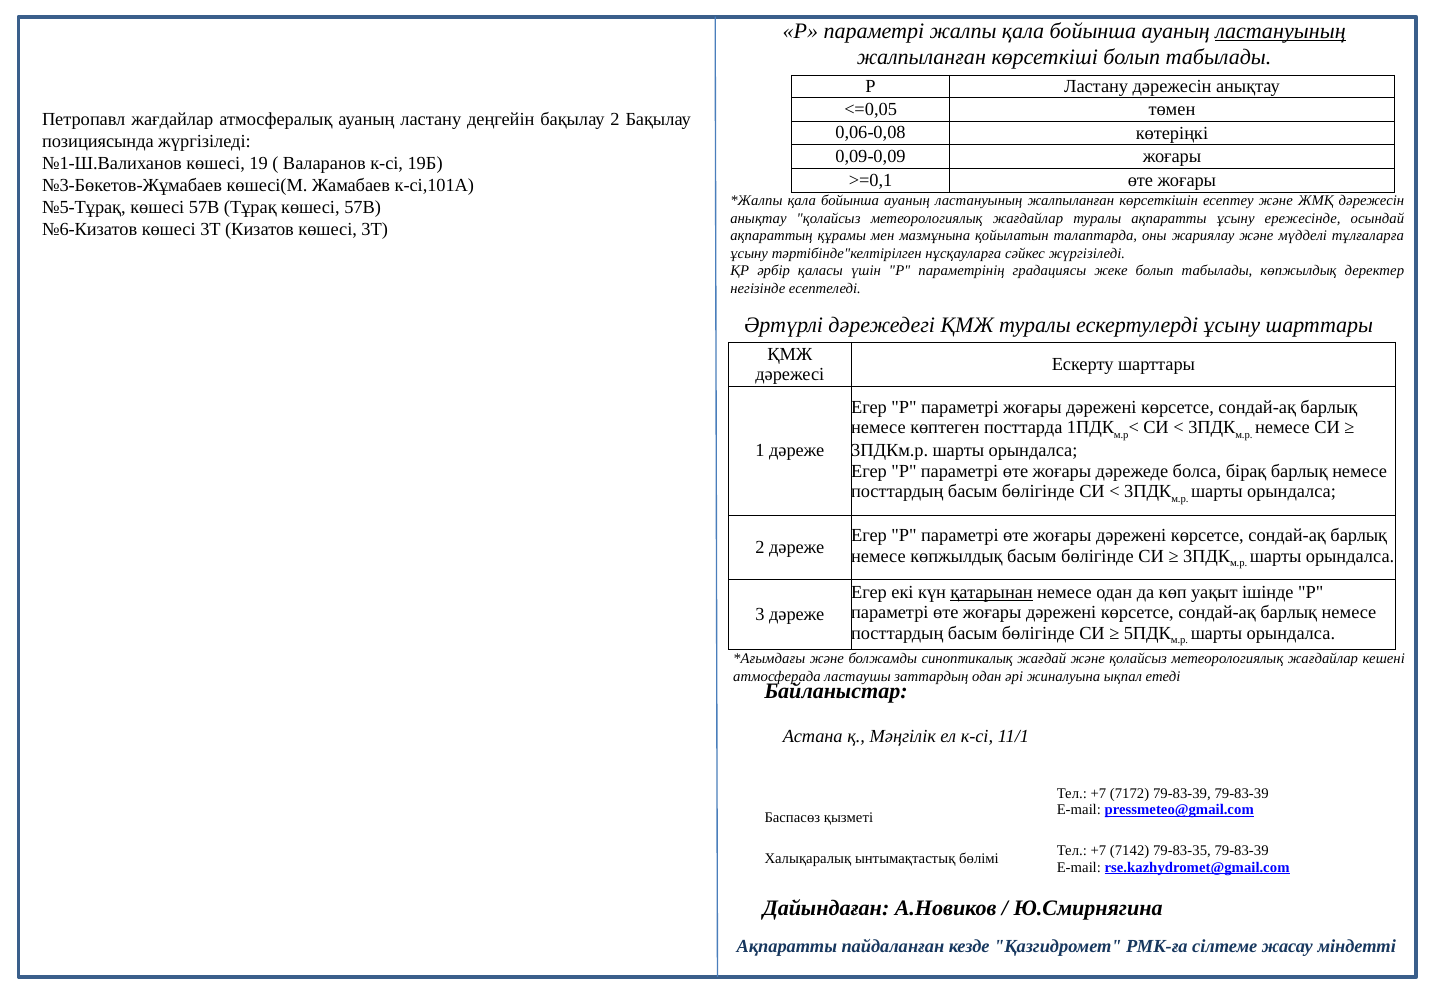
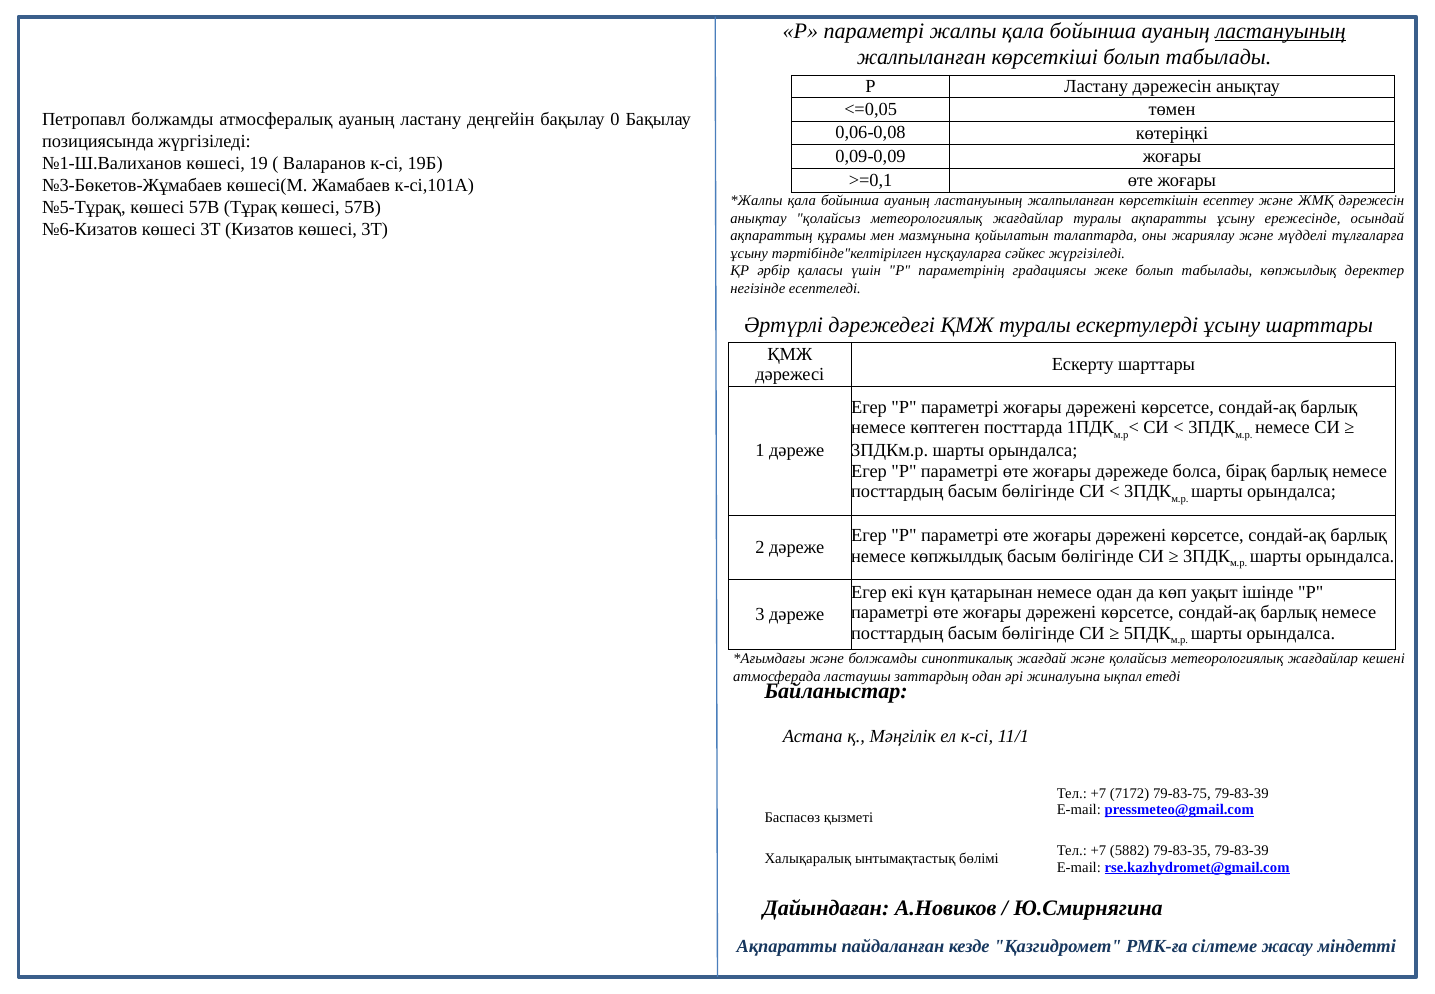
Петропавл жағдайлар: жағдайлар -> болжамды
бақылау 2: 2 -> 0
қатарынан underline: present -> none
7172 79-83-39: 79-83-39 -> 79-83-75
7142: 7142 -> 5882
